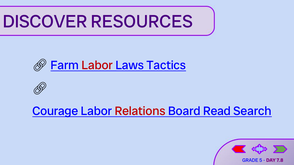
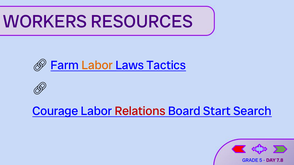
DISCOVER: DISCOVER -> WORKERS
Labor at (97, 65) colour: red -> orange
Read: Read -> Start
